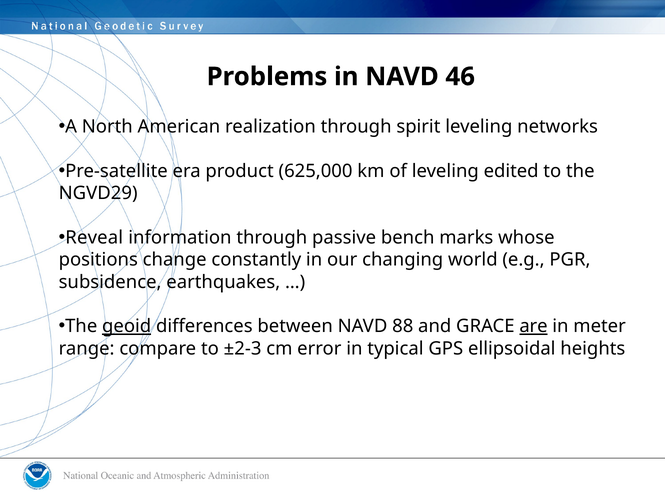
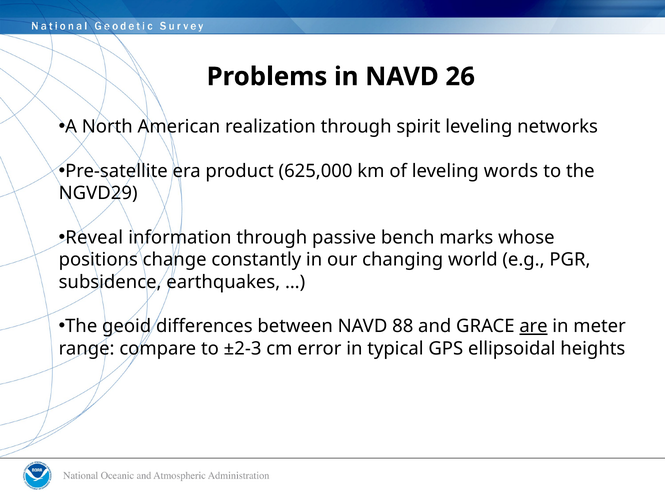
46: 46 -> 26
edited: edited -> words
geoid underline: present -> none
